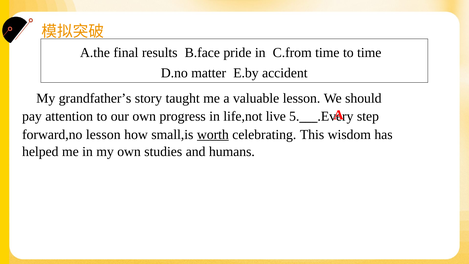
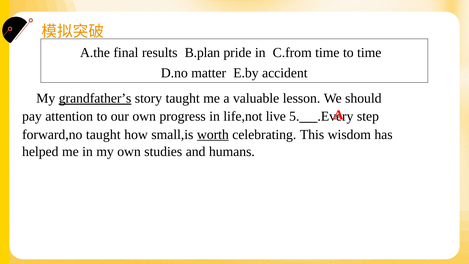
B.face: B.face -> B.plan
grandfather’s underline: none -> present
forward,no lesson: lesson -> taught
